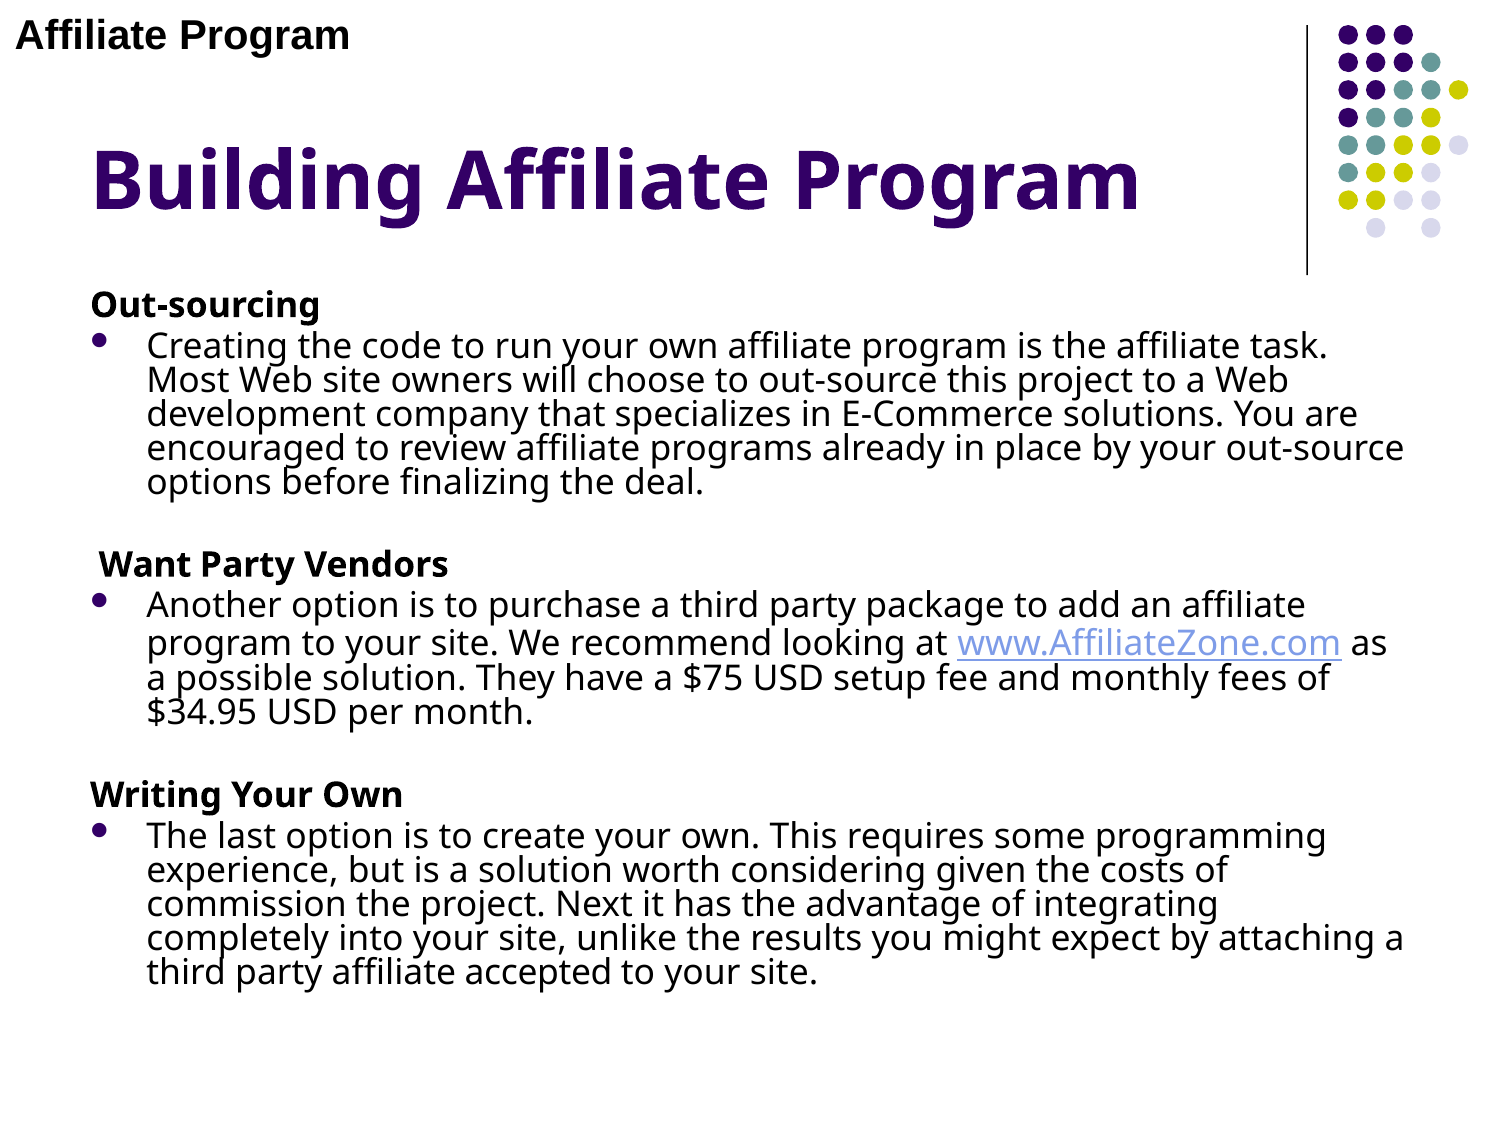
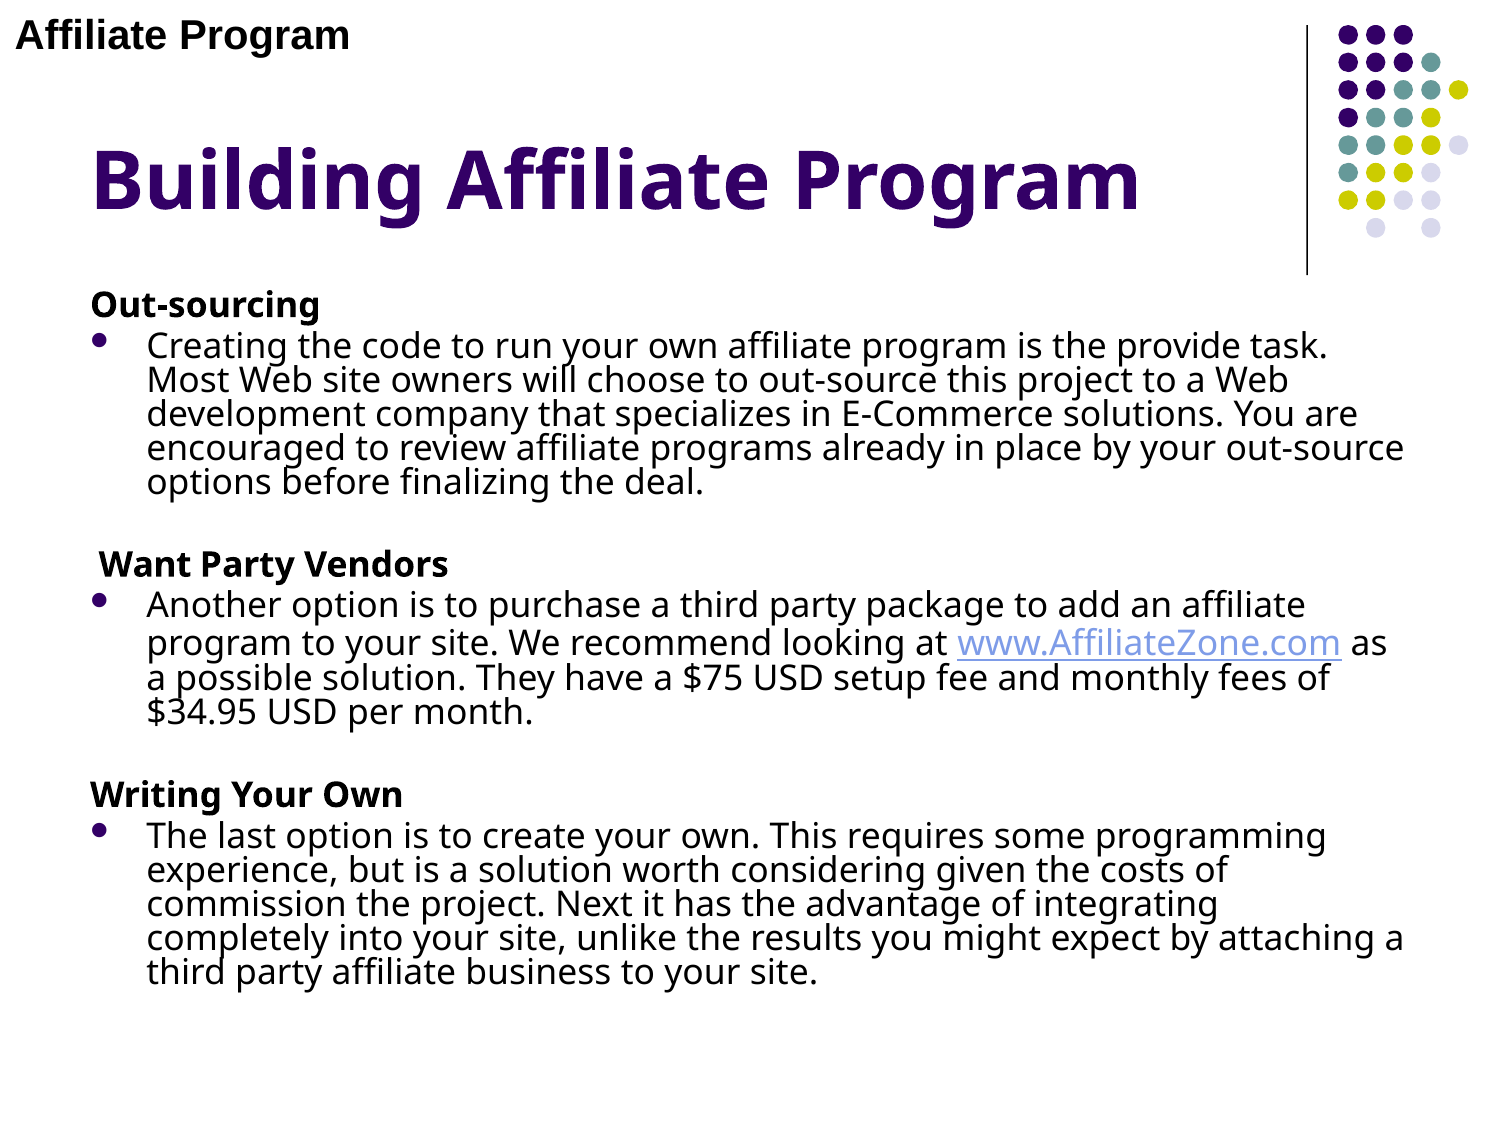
the affiliate: affiliate -> provide
accepted: accepted -> business
